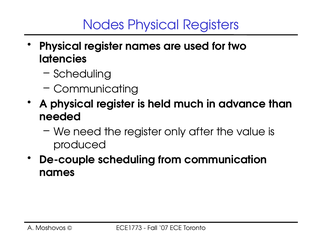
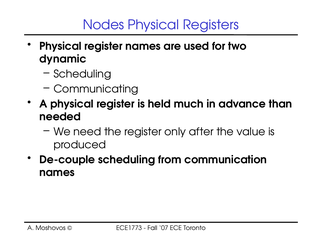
latencies: latencies -> dynamic
